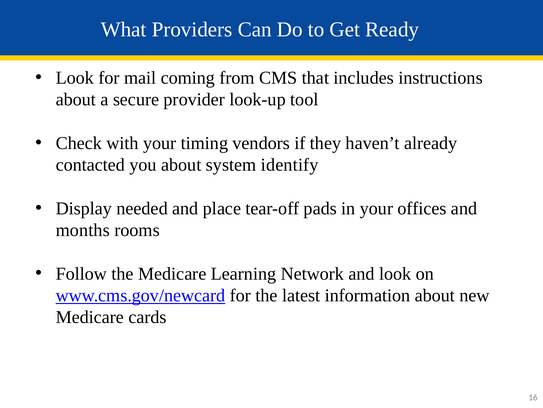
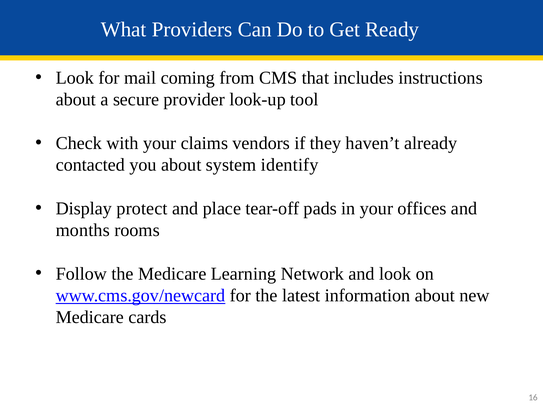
timing: timing -> claims
needed: needed -> protect
